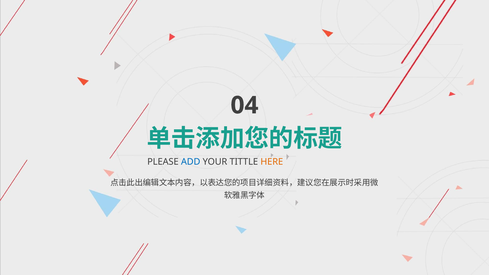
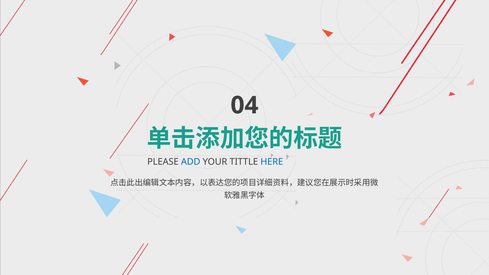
HERE colour: orange -> blue
